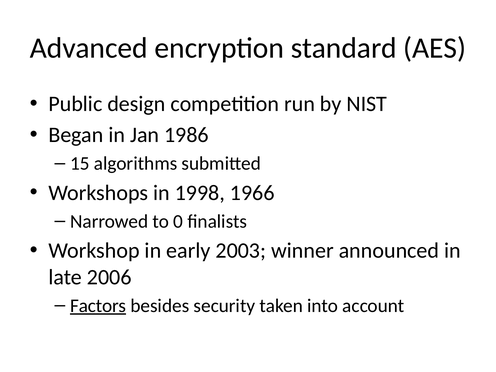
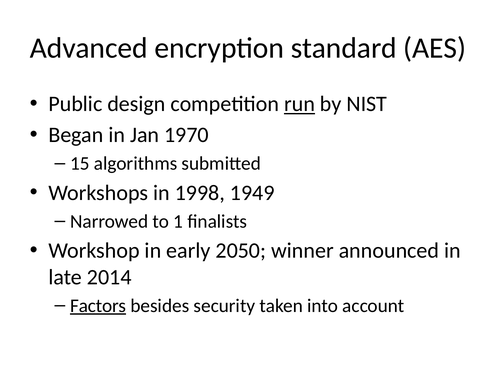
run underline: none -> present
1986: 1986 -> 1970
1966: 1966 -> 1949
0: 0 -> 1
2003: 2003 -> 2050
2006: 2006 -> 2014
